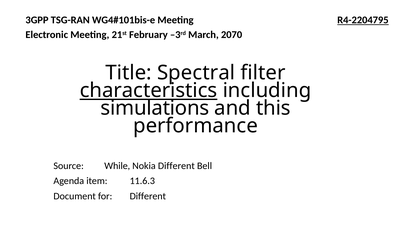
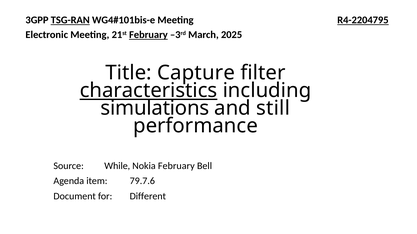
TSG-RAN underline: none -> present
February at (148, 35) underline: none -> present
2070: 2070 -> 2025
Spectral: Spectral -> Capture
this: this -> still
Nokia Different: Different -> February
11.6.3: 11.6.3 -> 79.7.6
